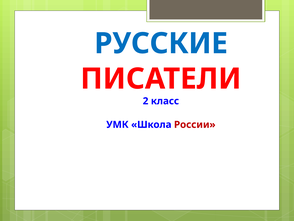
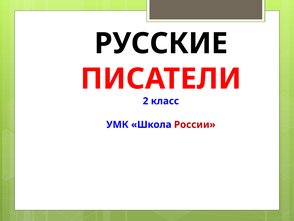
РУССКИЕ colour: blue -> black
